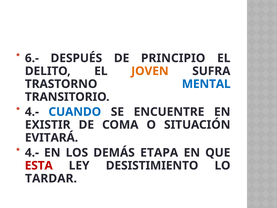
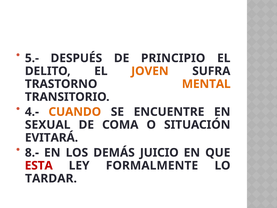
6.-: 6.- -> 5.-
MENTAL colour: blue -> orange
CUANDO colour: blue -> orange
EXISTIR: EXISTIR -> SEXUAL
4.- at (32, 152): 4.- -> 8.-
ETAPA: ETAPA -> JUICIO
DESISTIMIENTO: DESISTIMIENTO -> FORMALMENTE
